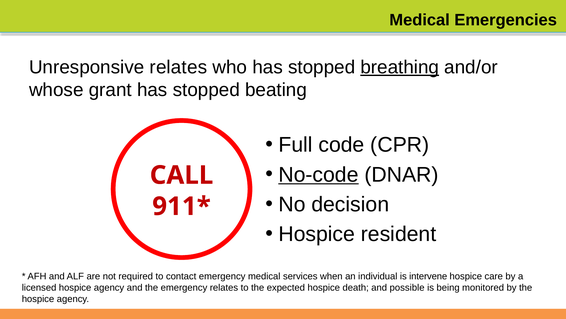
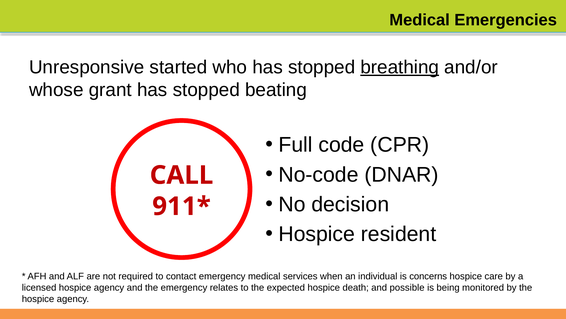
Unresponsive relates: relates -> started
No-code underline: present -> none
intervene: intervene -> concerns
